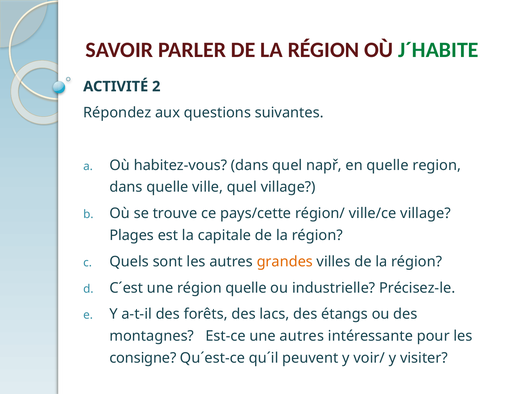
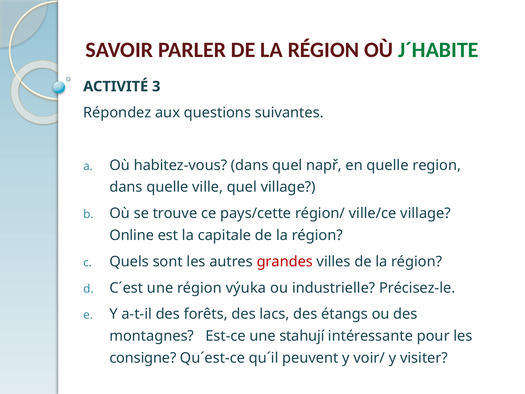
2: 2 -> 3
Plages: Plages -> Online
grandes colour: orange -> red
région quelle: quelle -> výuka
une autres: autres -> stahují
